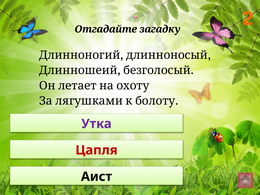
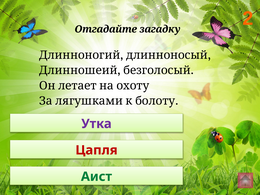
Аист colour: black -> green
